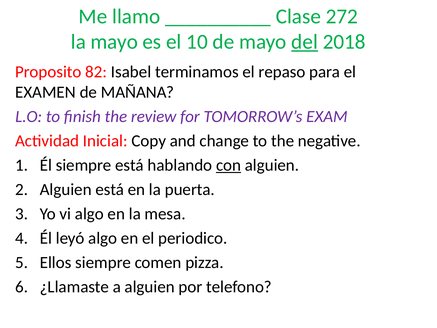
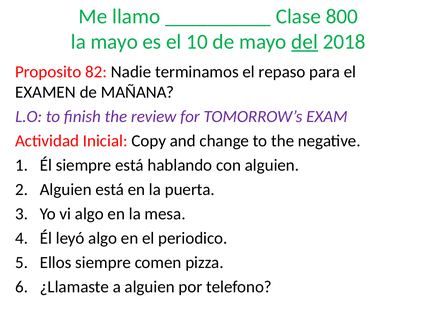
272: 272 -> 800
Isabel: Isabel -> Nadie
con underline: present -> none
